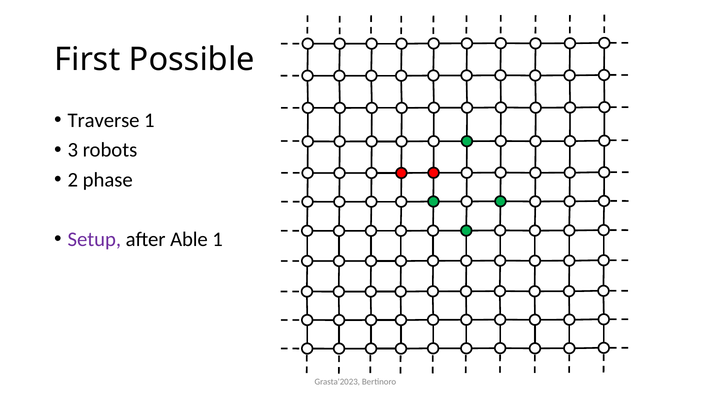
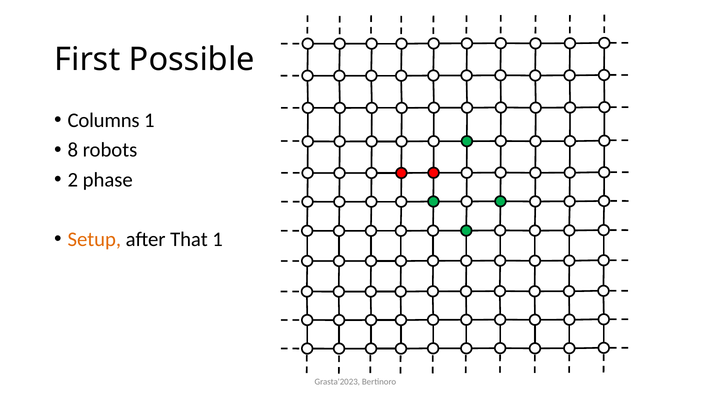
Traverse: Traverse -> Columns
3: 3 -> 8
Setup colour: purple -> orange
Able: Able -> That
